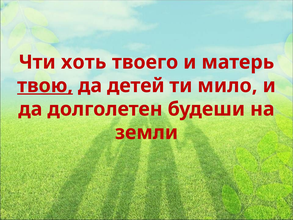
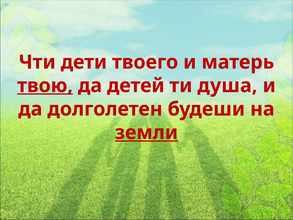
хоть: хоть -> дети
мило: мило -> душа
земли underline: none -> present
